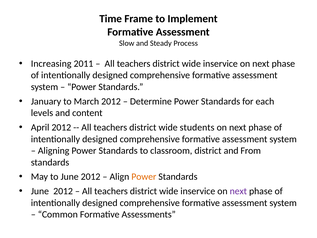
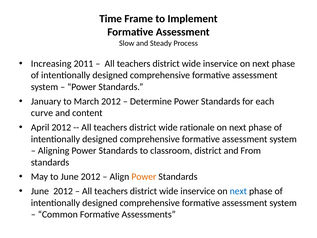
levels: levels -> curve
students: students -> rationale
next at (238, 191) colour: purple -> blue
